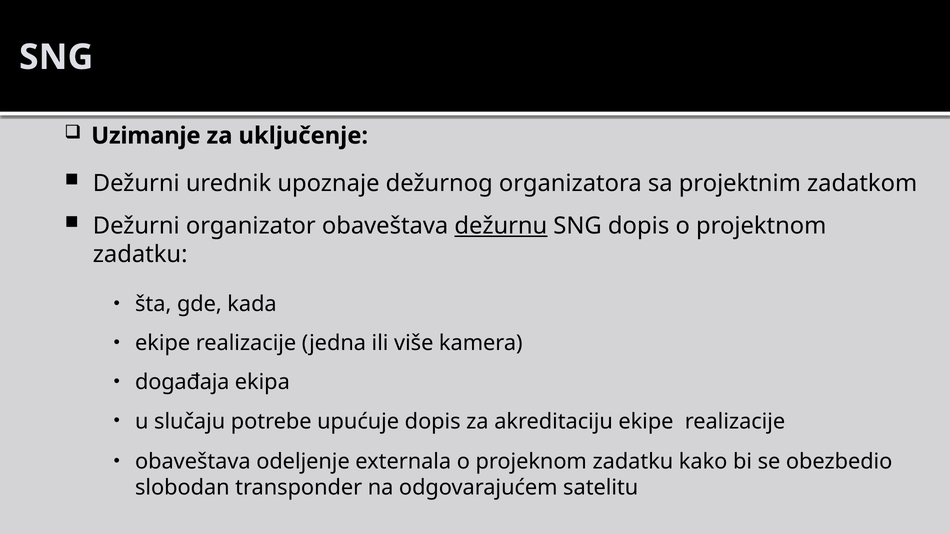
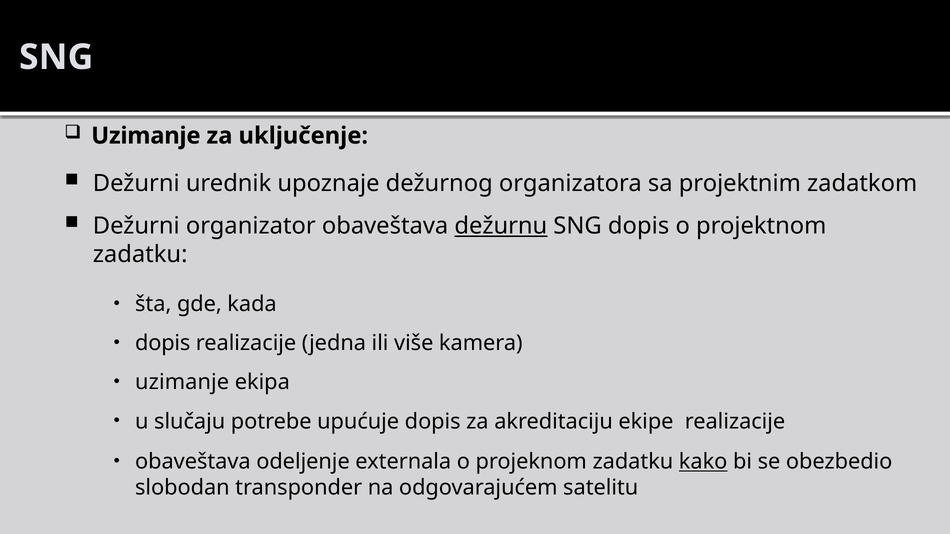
ekipe at (163, 343): ekipe -> dopis
događaja at (182, 382): događaja -> uzimanje
kako underline: none -> present
